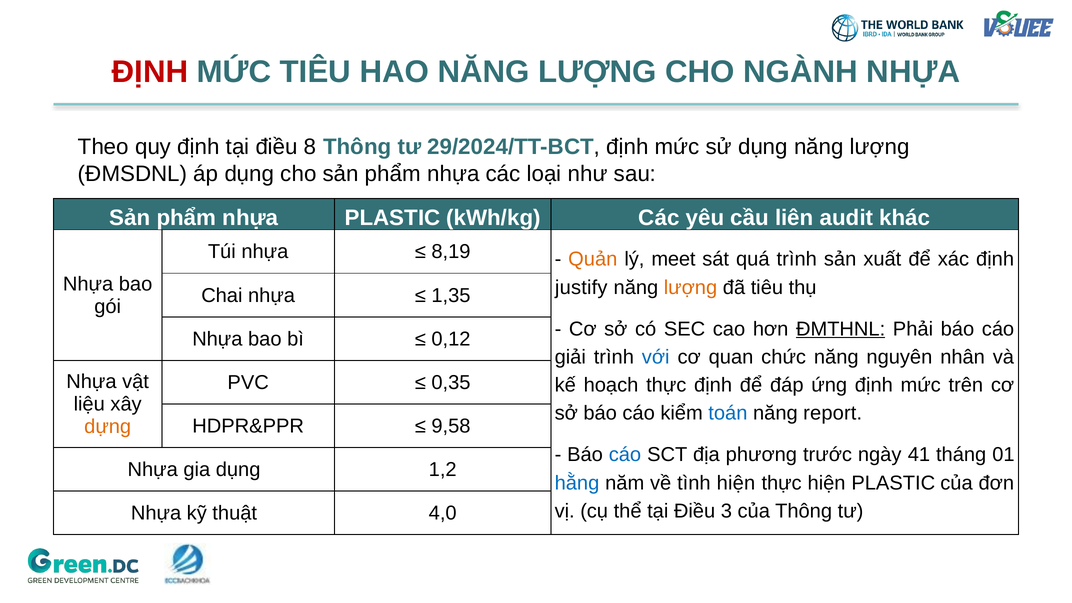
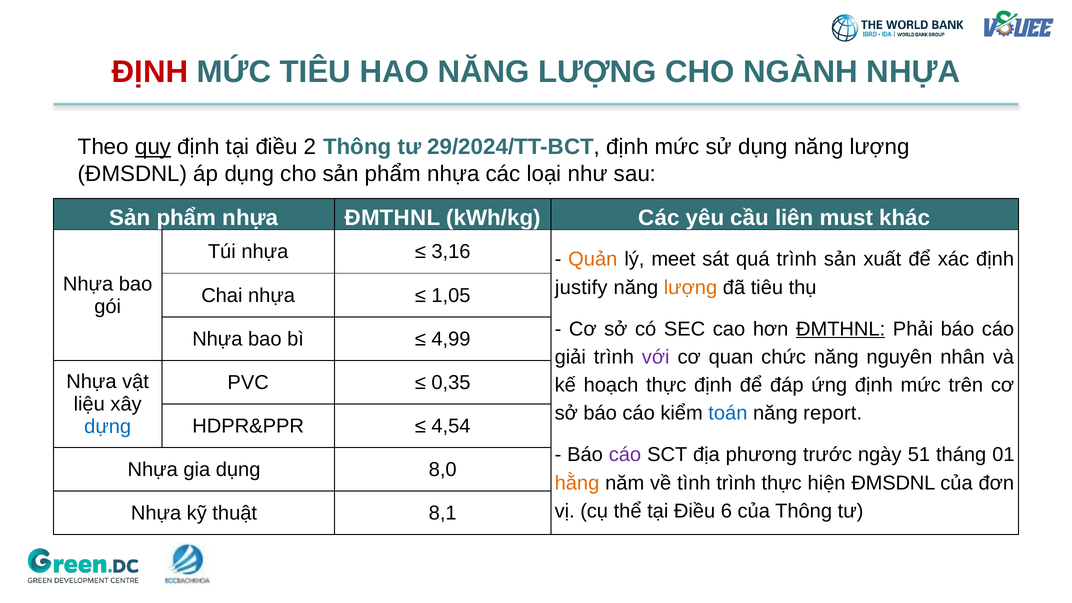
quy underline: none -> present
8: 8 -> 2
nhựa PLASTIC: PLASTIC -> ĐMTHNL
audit: audit -> must
8,19: 8,19 -> 3,16
1,35: 1,35 -> 1,05
0,12: 0,12 -> 4,99
với colour: blue -> purple
9,58: 9,58 -> 4,54
dựng colour: orange -> blue
cáo at (625, 455) colour: blue -> purple
41: 41 -> 51
1,2: 1,2 -> 8,0
hằng colour: blue -> orange
tình hiện: hiện -> trình
hiện PLASTIC: PLASTIC -> ĐMSDNL
3: 3 -> 6
4,0: 4,0 -> 8,1
